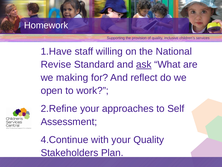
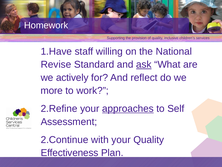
making: making -> actively
open: open -> more
approaches underline: none -> present
4.Continue: 4.Continue -> 2.Continue
Stakeholders: Stakeholders -> Effectiveness
